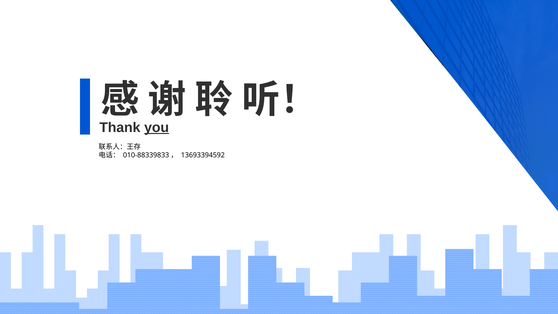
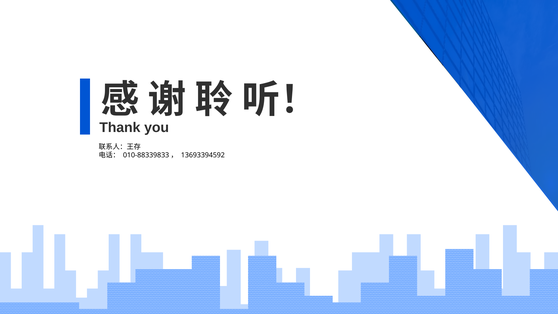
you underline: present -> none
